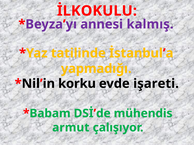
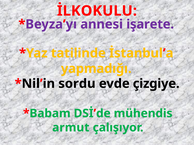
kalmış: kalmış -> işarete
korku: korku -> sordu
işareti: işareti -> çizgiye
